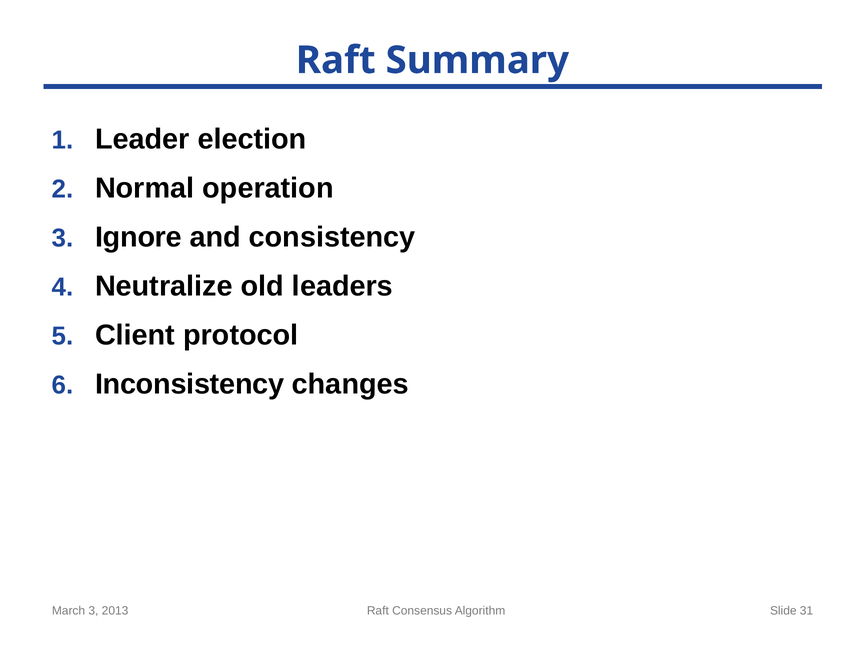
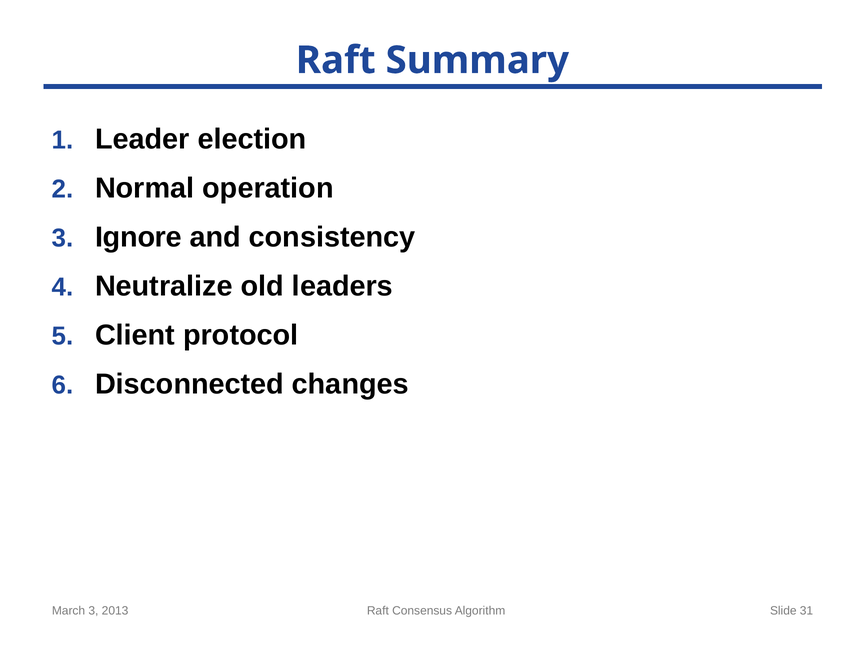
Inconsistency: Inconsistency -> Disconnected
